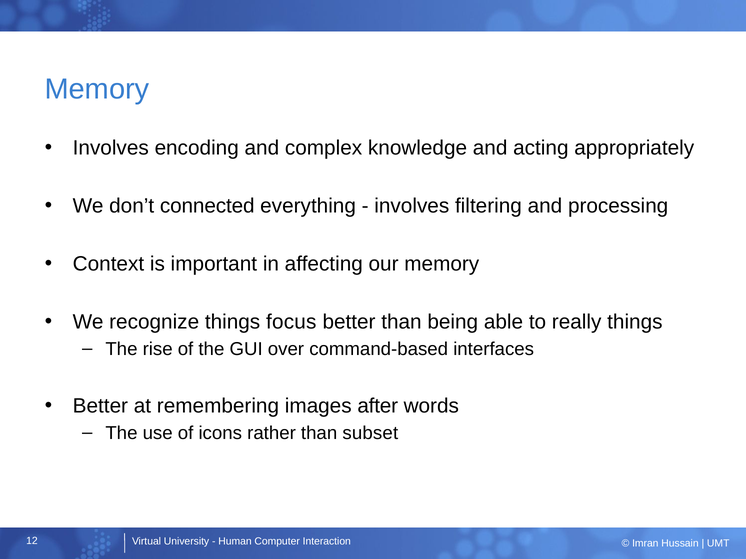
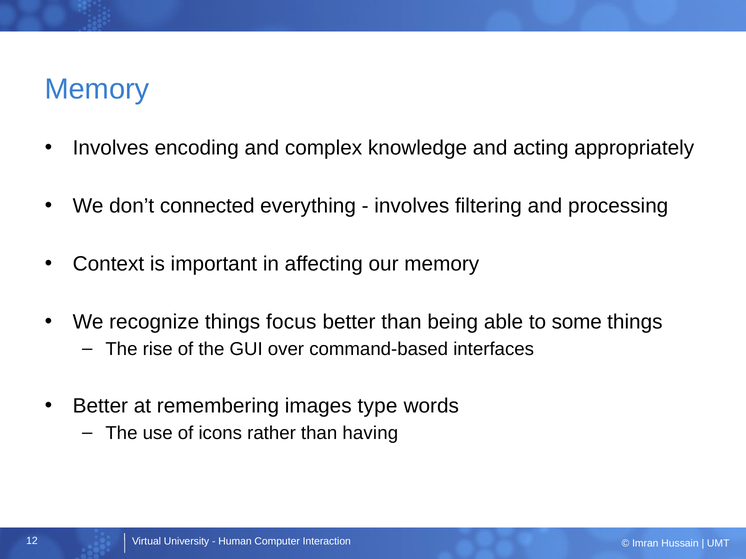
really: really -> some
after: after -> type
subset: subset -> having
